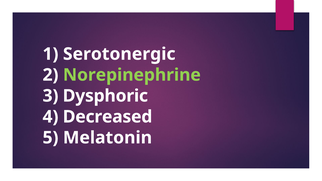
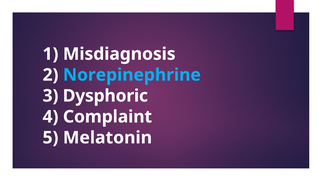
Serotonergic: Serotonergic -> Misdiagnosis
Norepinephrine colour: light green -> light blue
Decreased: Decreased -> Complaint
